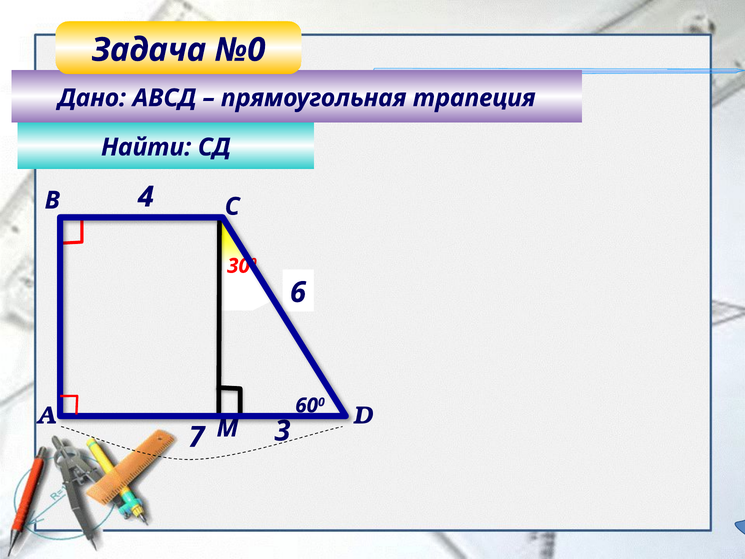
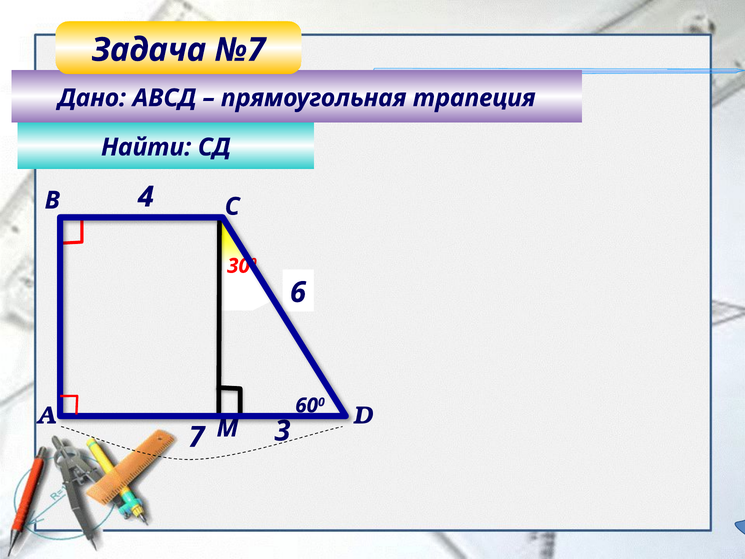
№0: №0 -> №7
